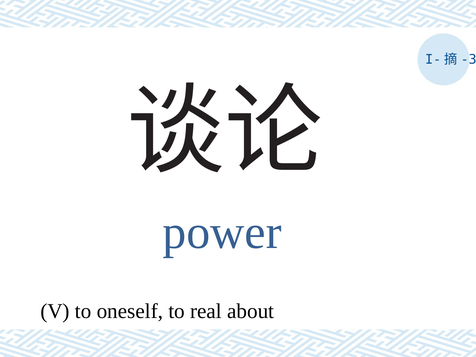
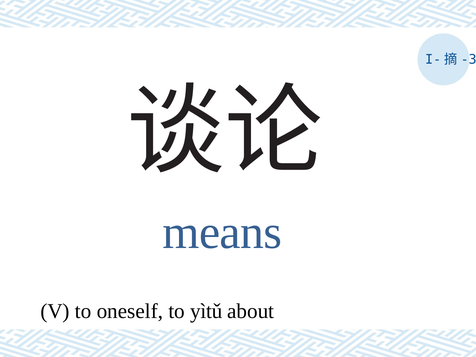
power: power -> means
real: real -> yìtǔ
